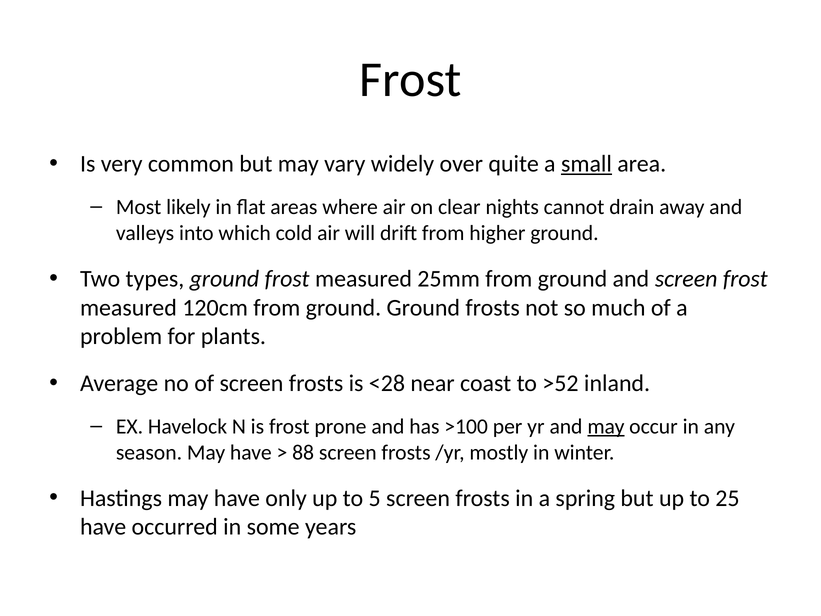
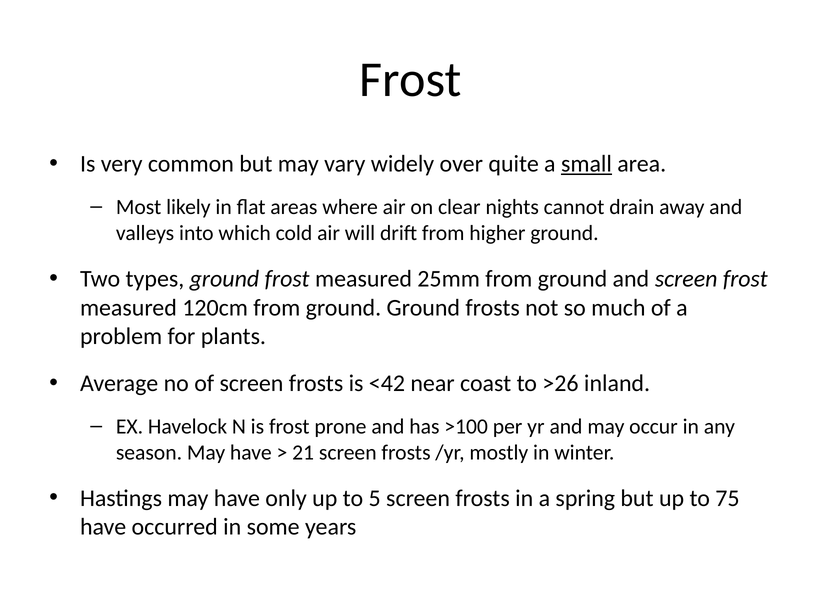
<28: <28 -> <42
>52: >52 -> >26
may at (606, 426) underline: present -> none
88: 88 -> 21
25: 25 -> 75
